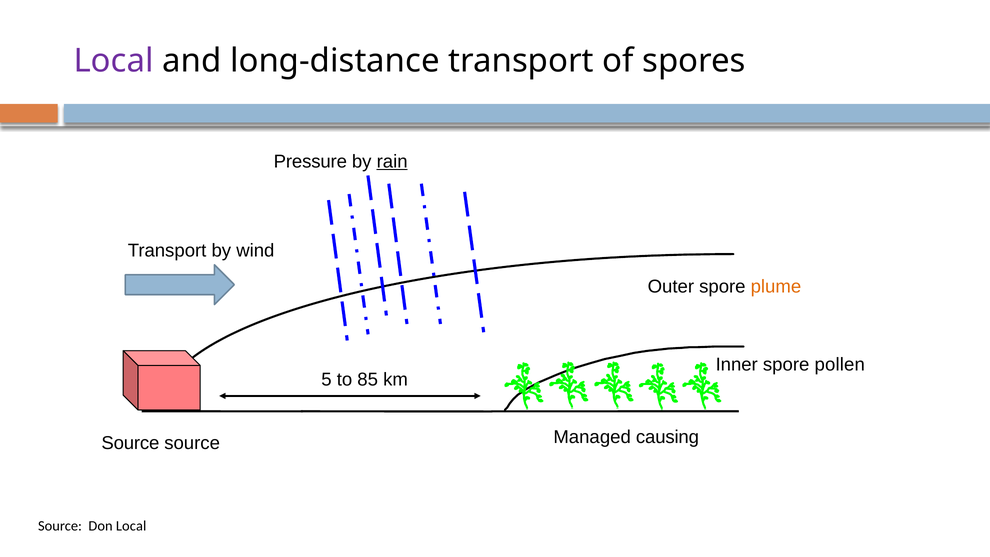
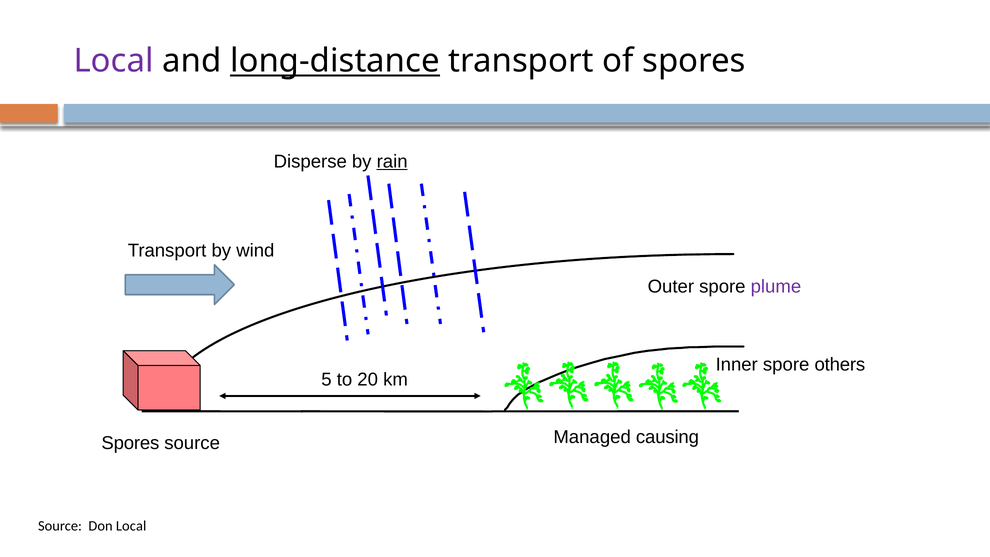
long-distance underline: none -> present
Pressure: Pressure -> Disperse
plume colour: orange -> purple
pollen: pollen -> others
85: 85 -> 20
Source at (130, 443): Source -> Spores
